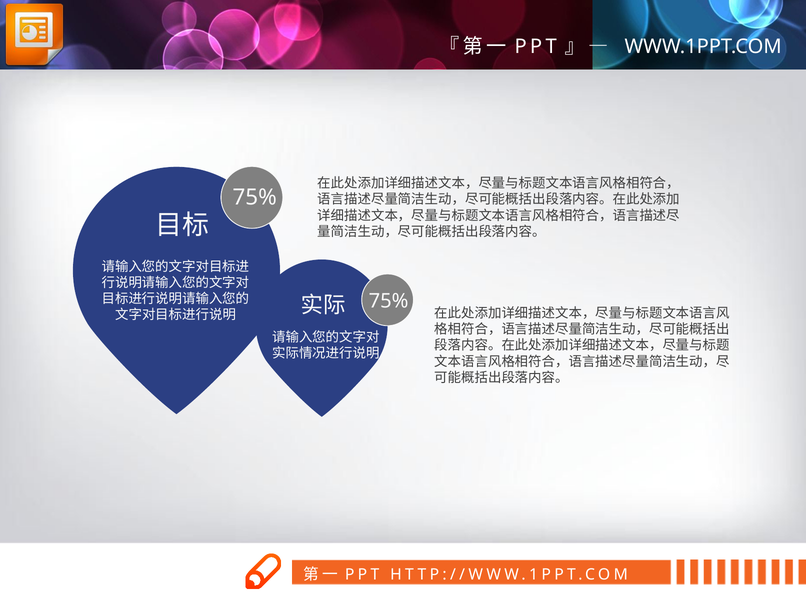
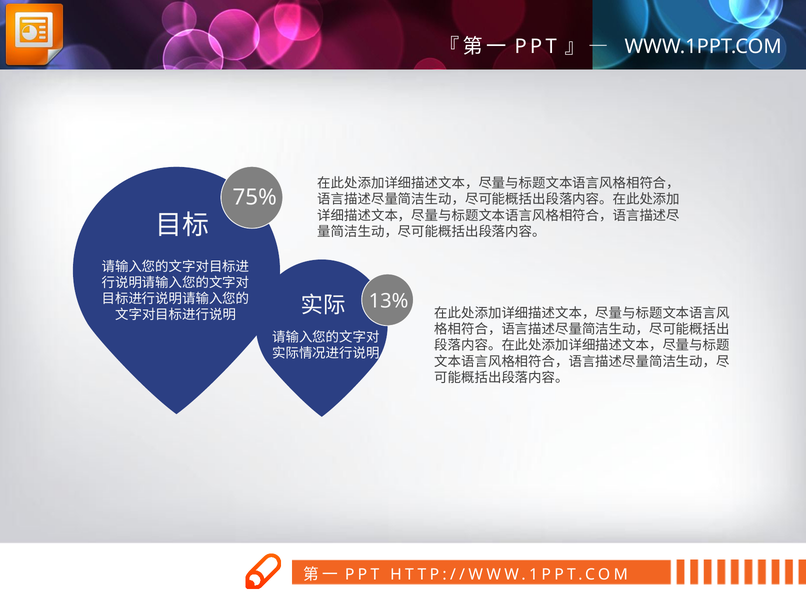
75% at (389, 301): 75% -> 13%
